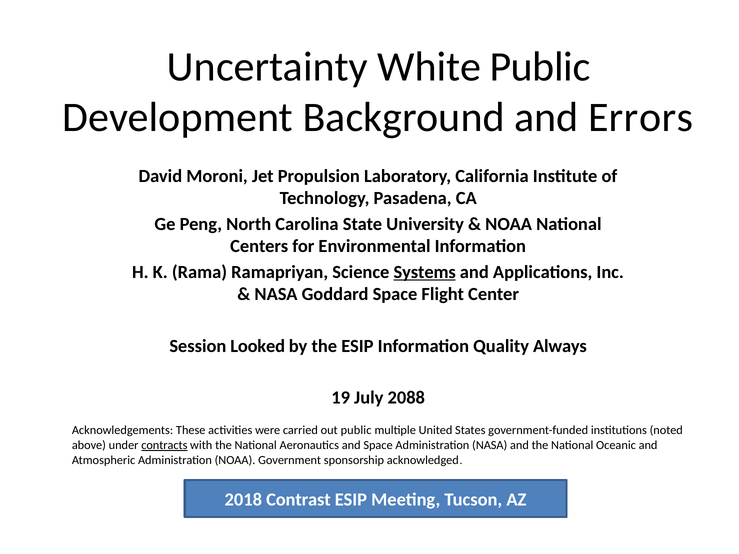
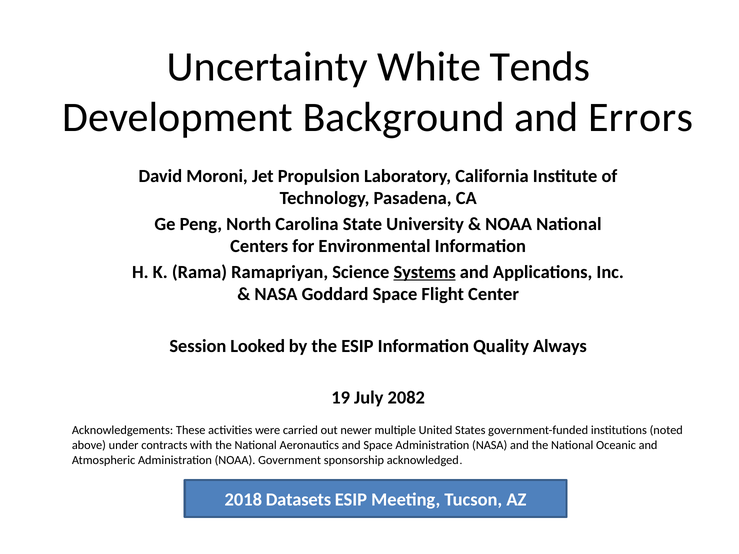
White Public: Public -> Tends
2088: 2088 -> 2082
out public: public -> newer
contracts underline: present -> none
Contrast: Contrast -> Datasets
